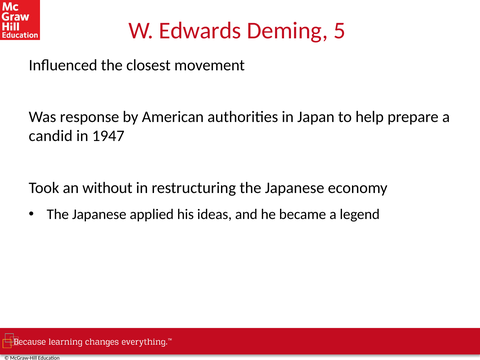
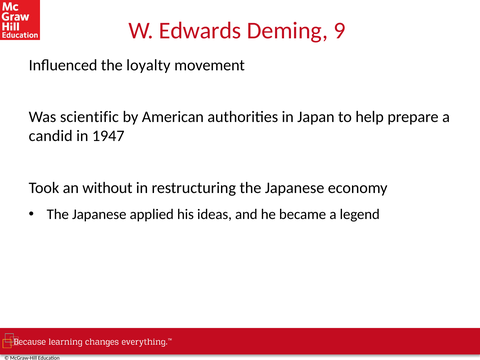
5: 5 -> 9
closest: closest -> loyalty
response: response -> scientific
